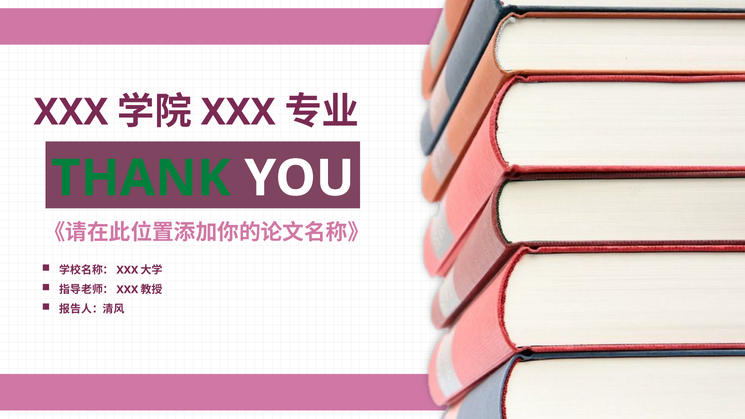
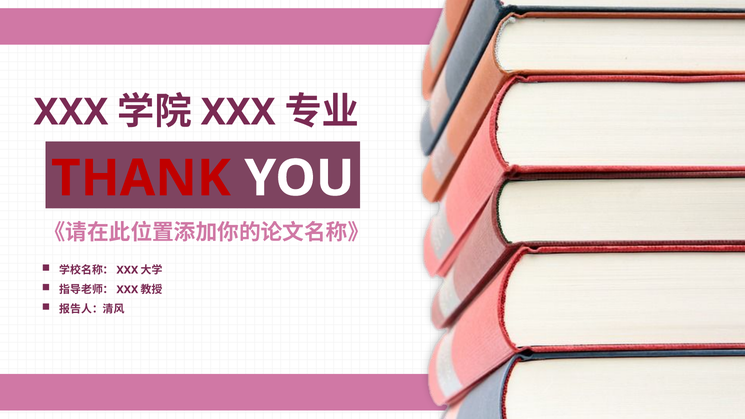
THANK colour: green -> red
